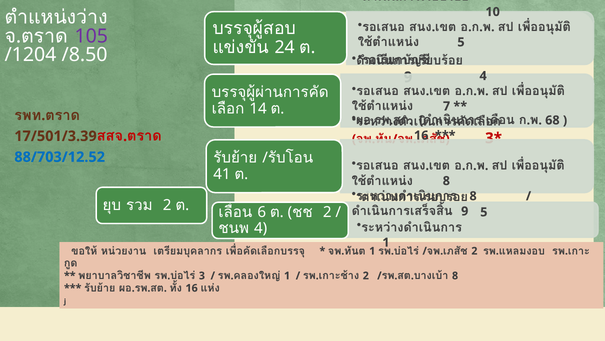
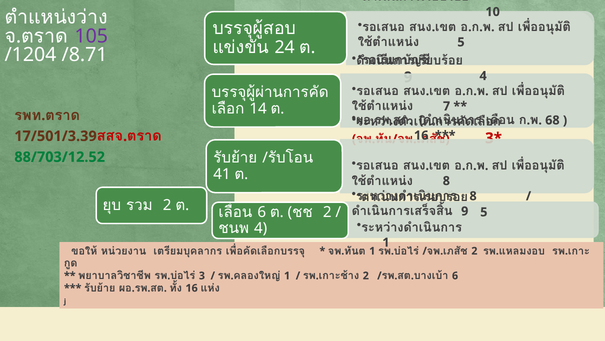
/8.50: /8.50 -> /8.71
88/703/12.52 colour: blue -> green
8 at (455, 275): 8 -> 6
